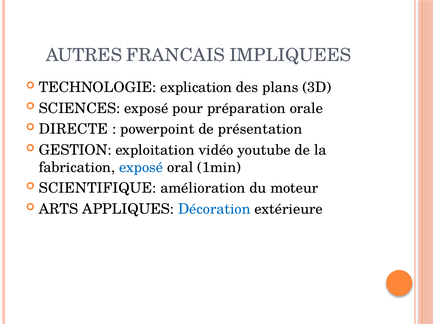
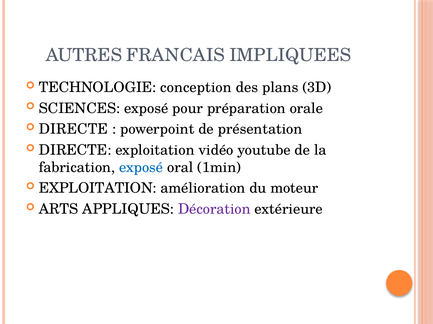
explication: explication -> conception
GESTION at (75, 150): GESTION -> DIRECTE
SCIENTIFIQUE at (98, 189): SCIENTIFIQUE -> EXPLOITATION
Décoration colour: blue -> purple
